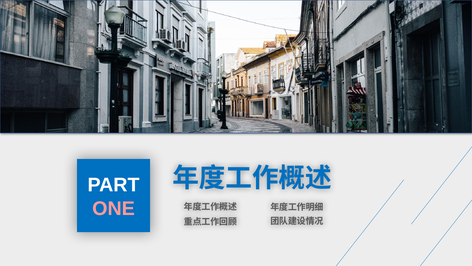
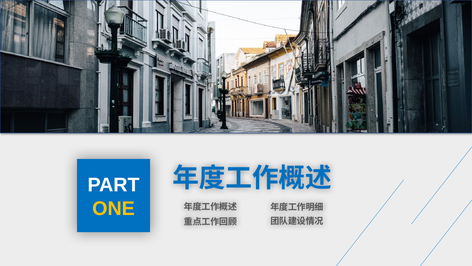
ONE colour: pink -> yellow
